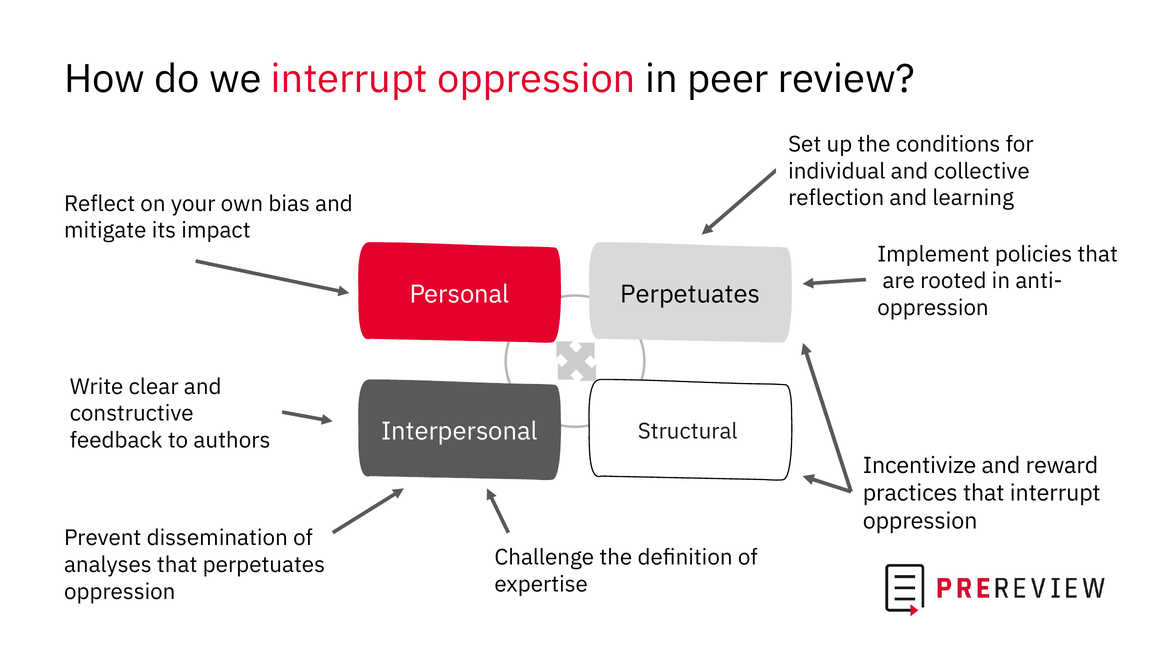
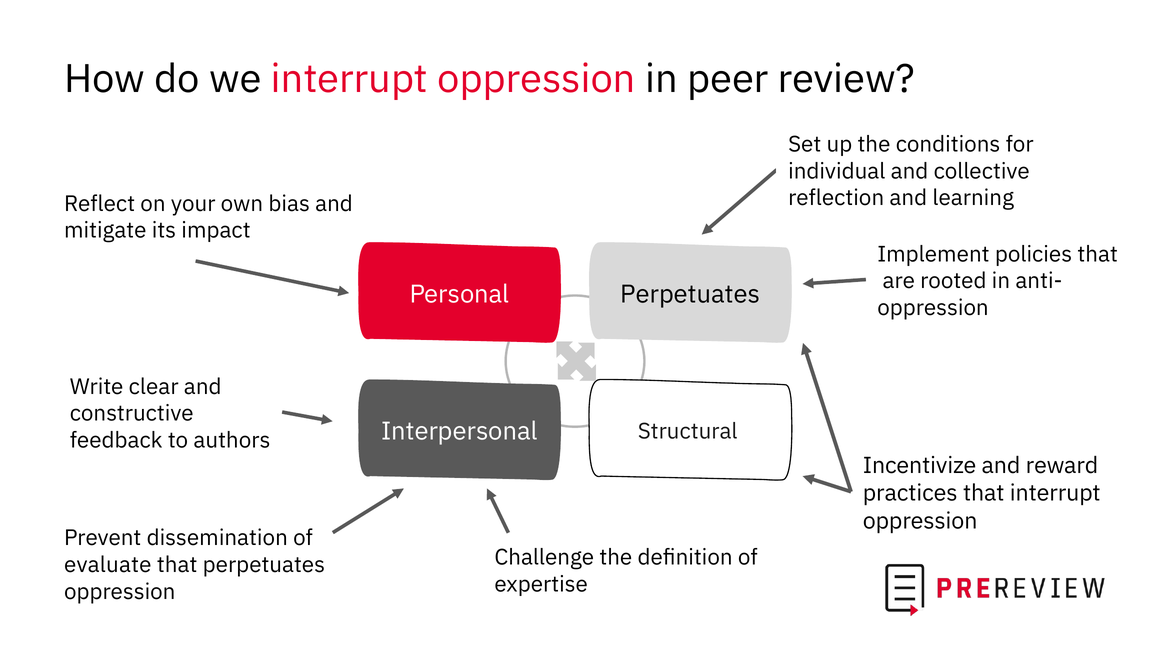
analyses: analyses -> evaluate
